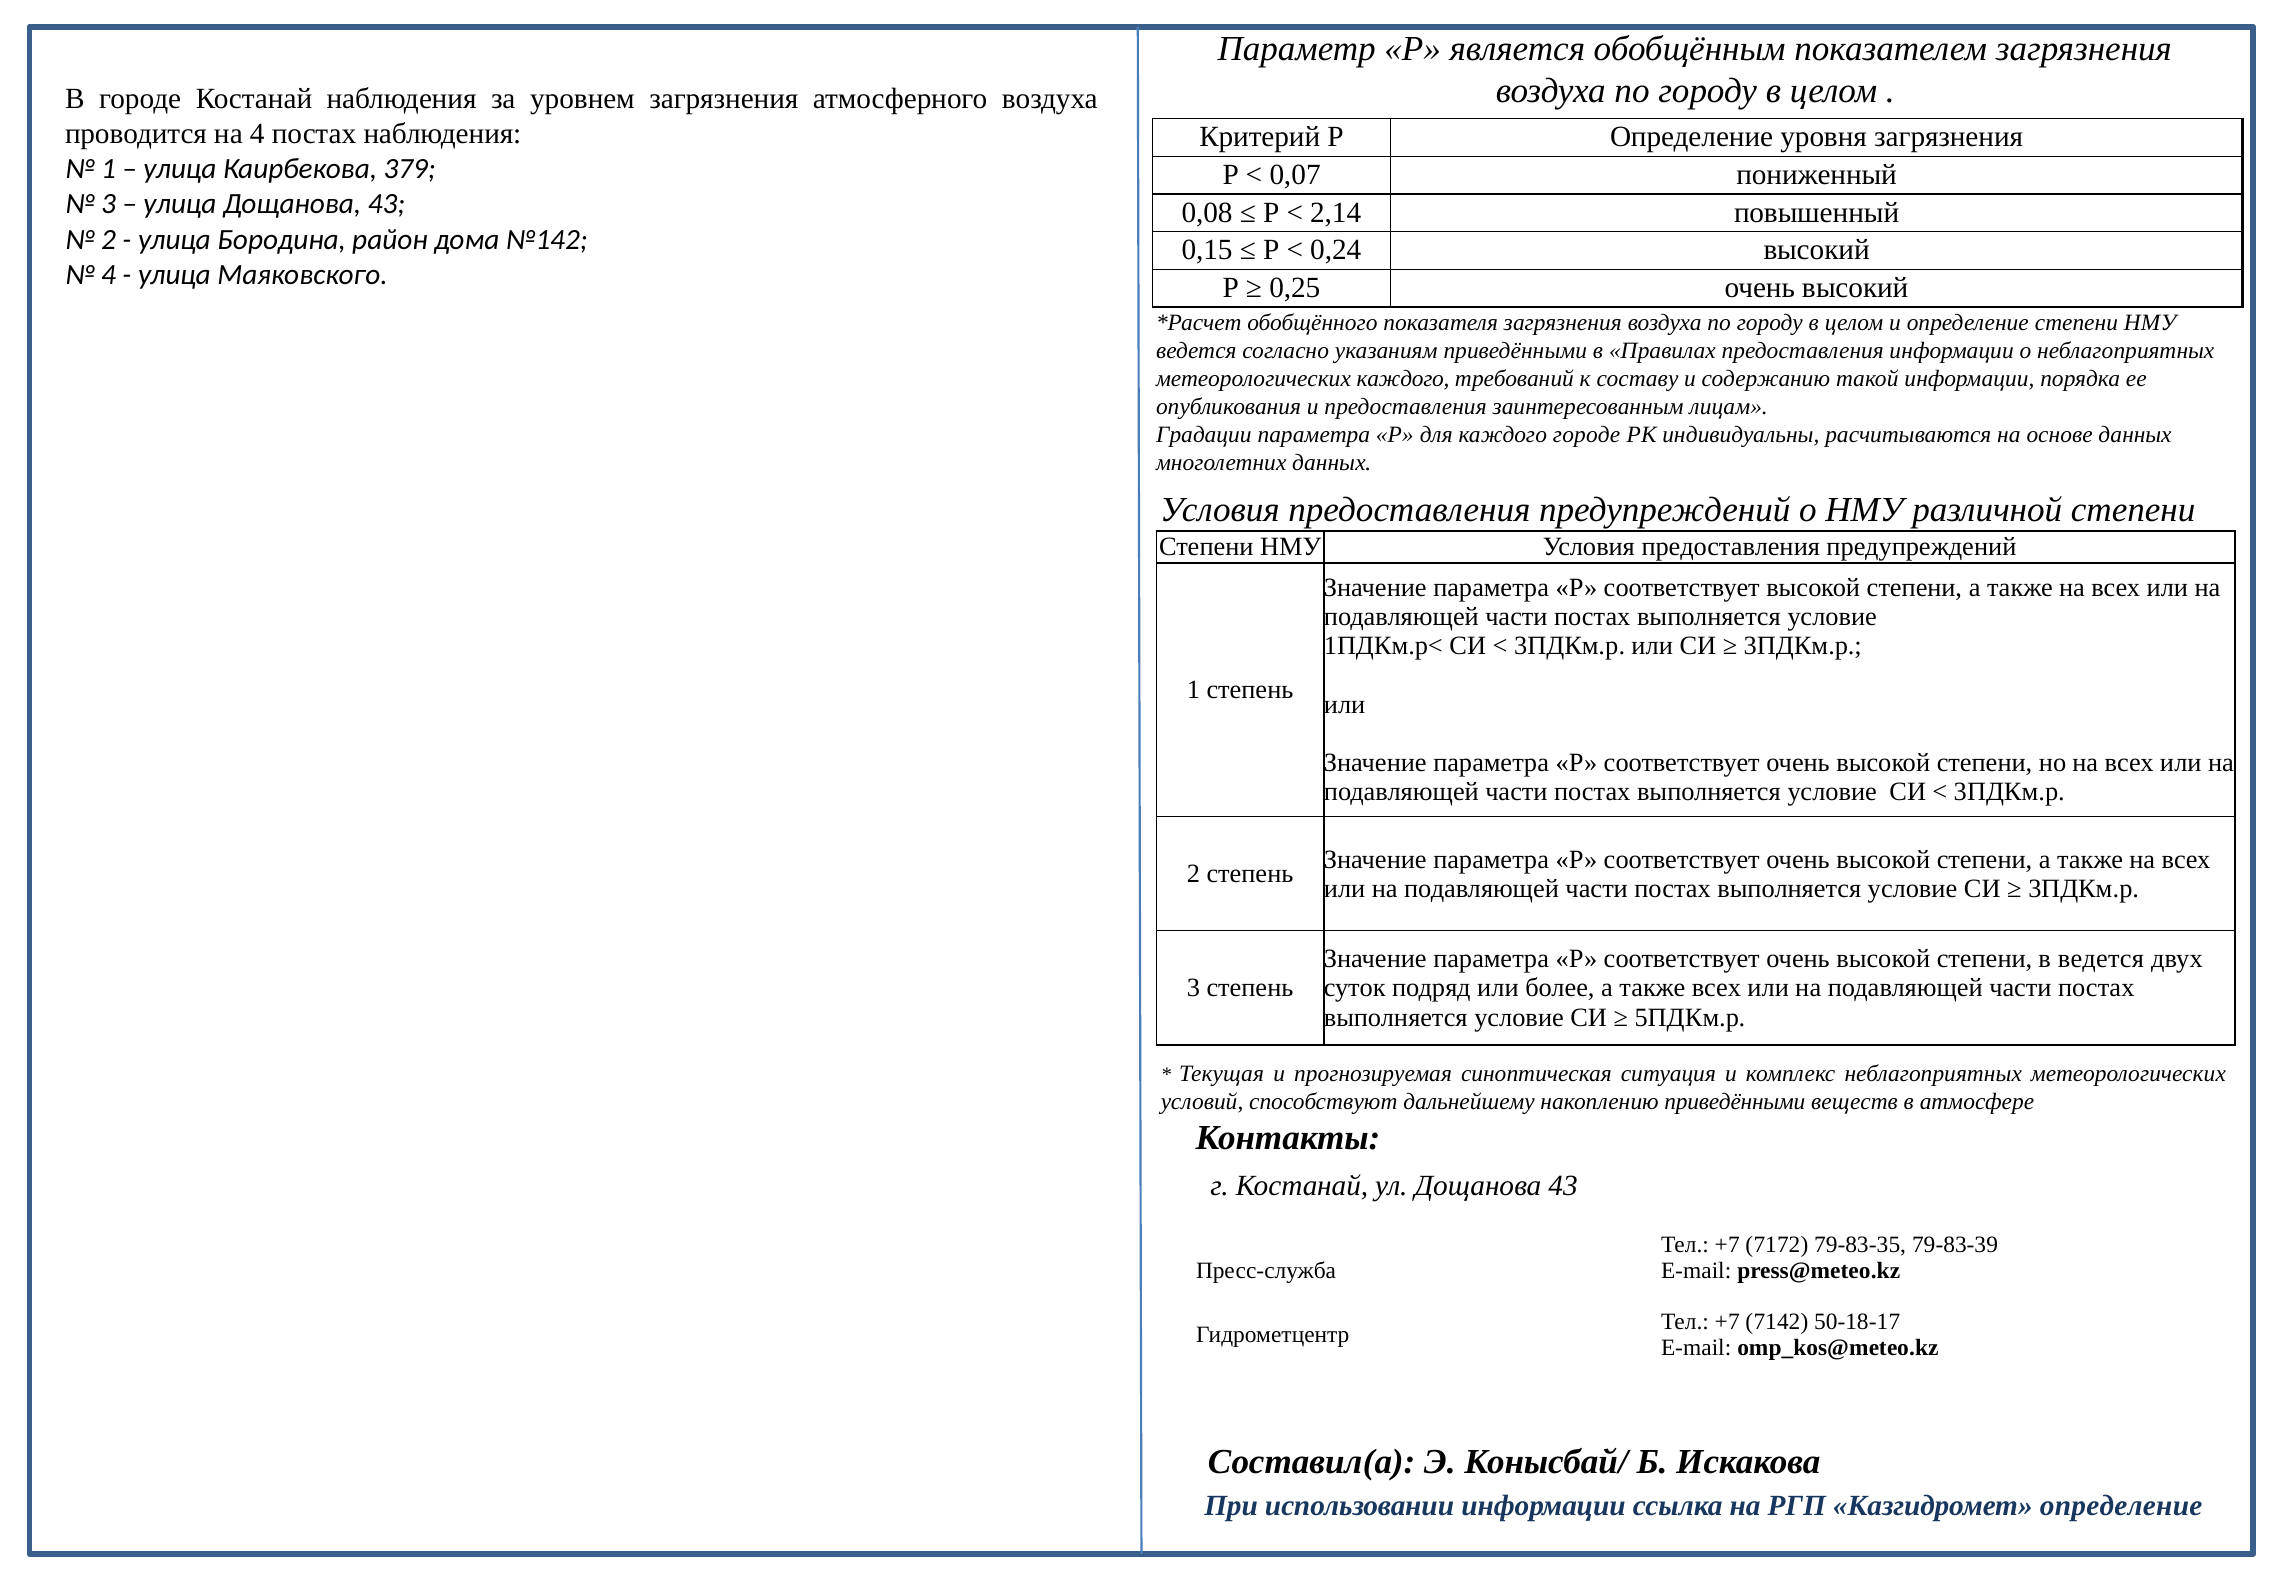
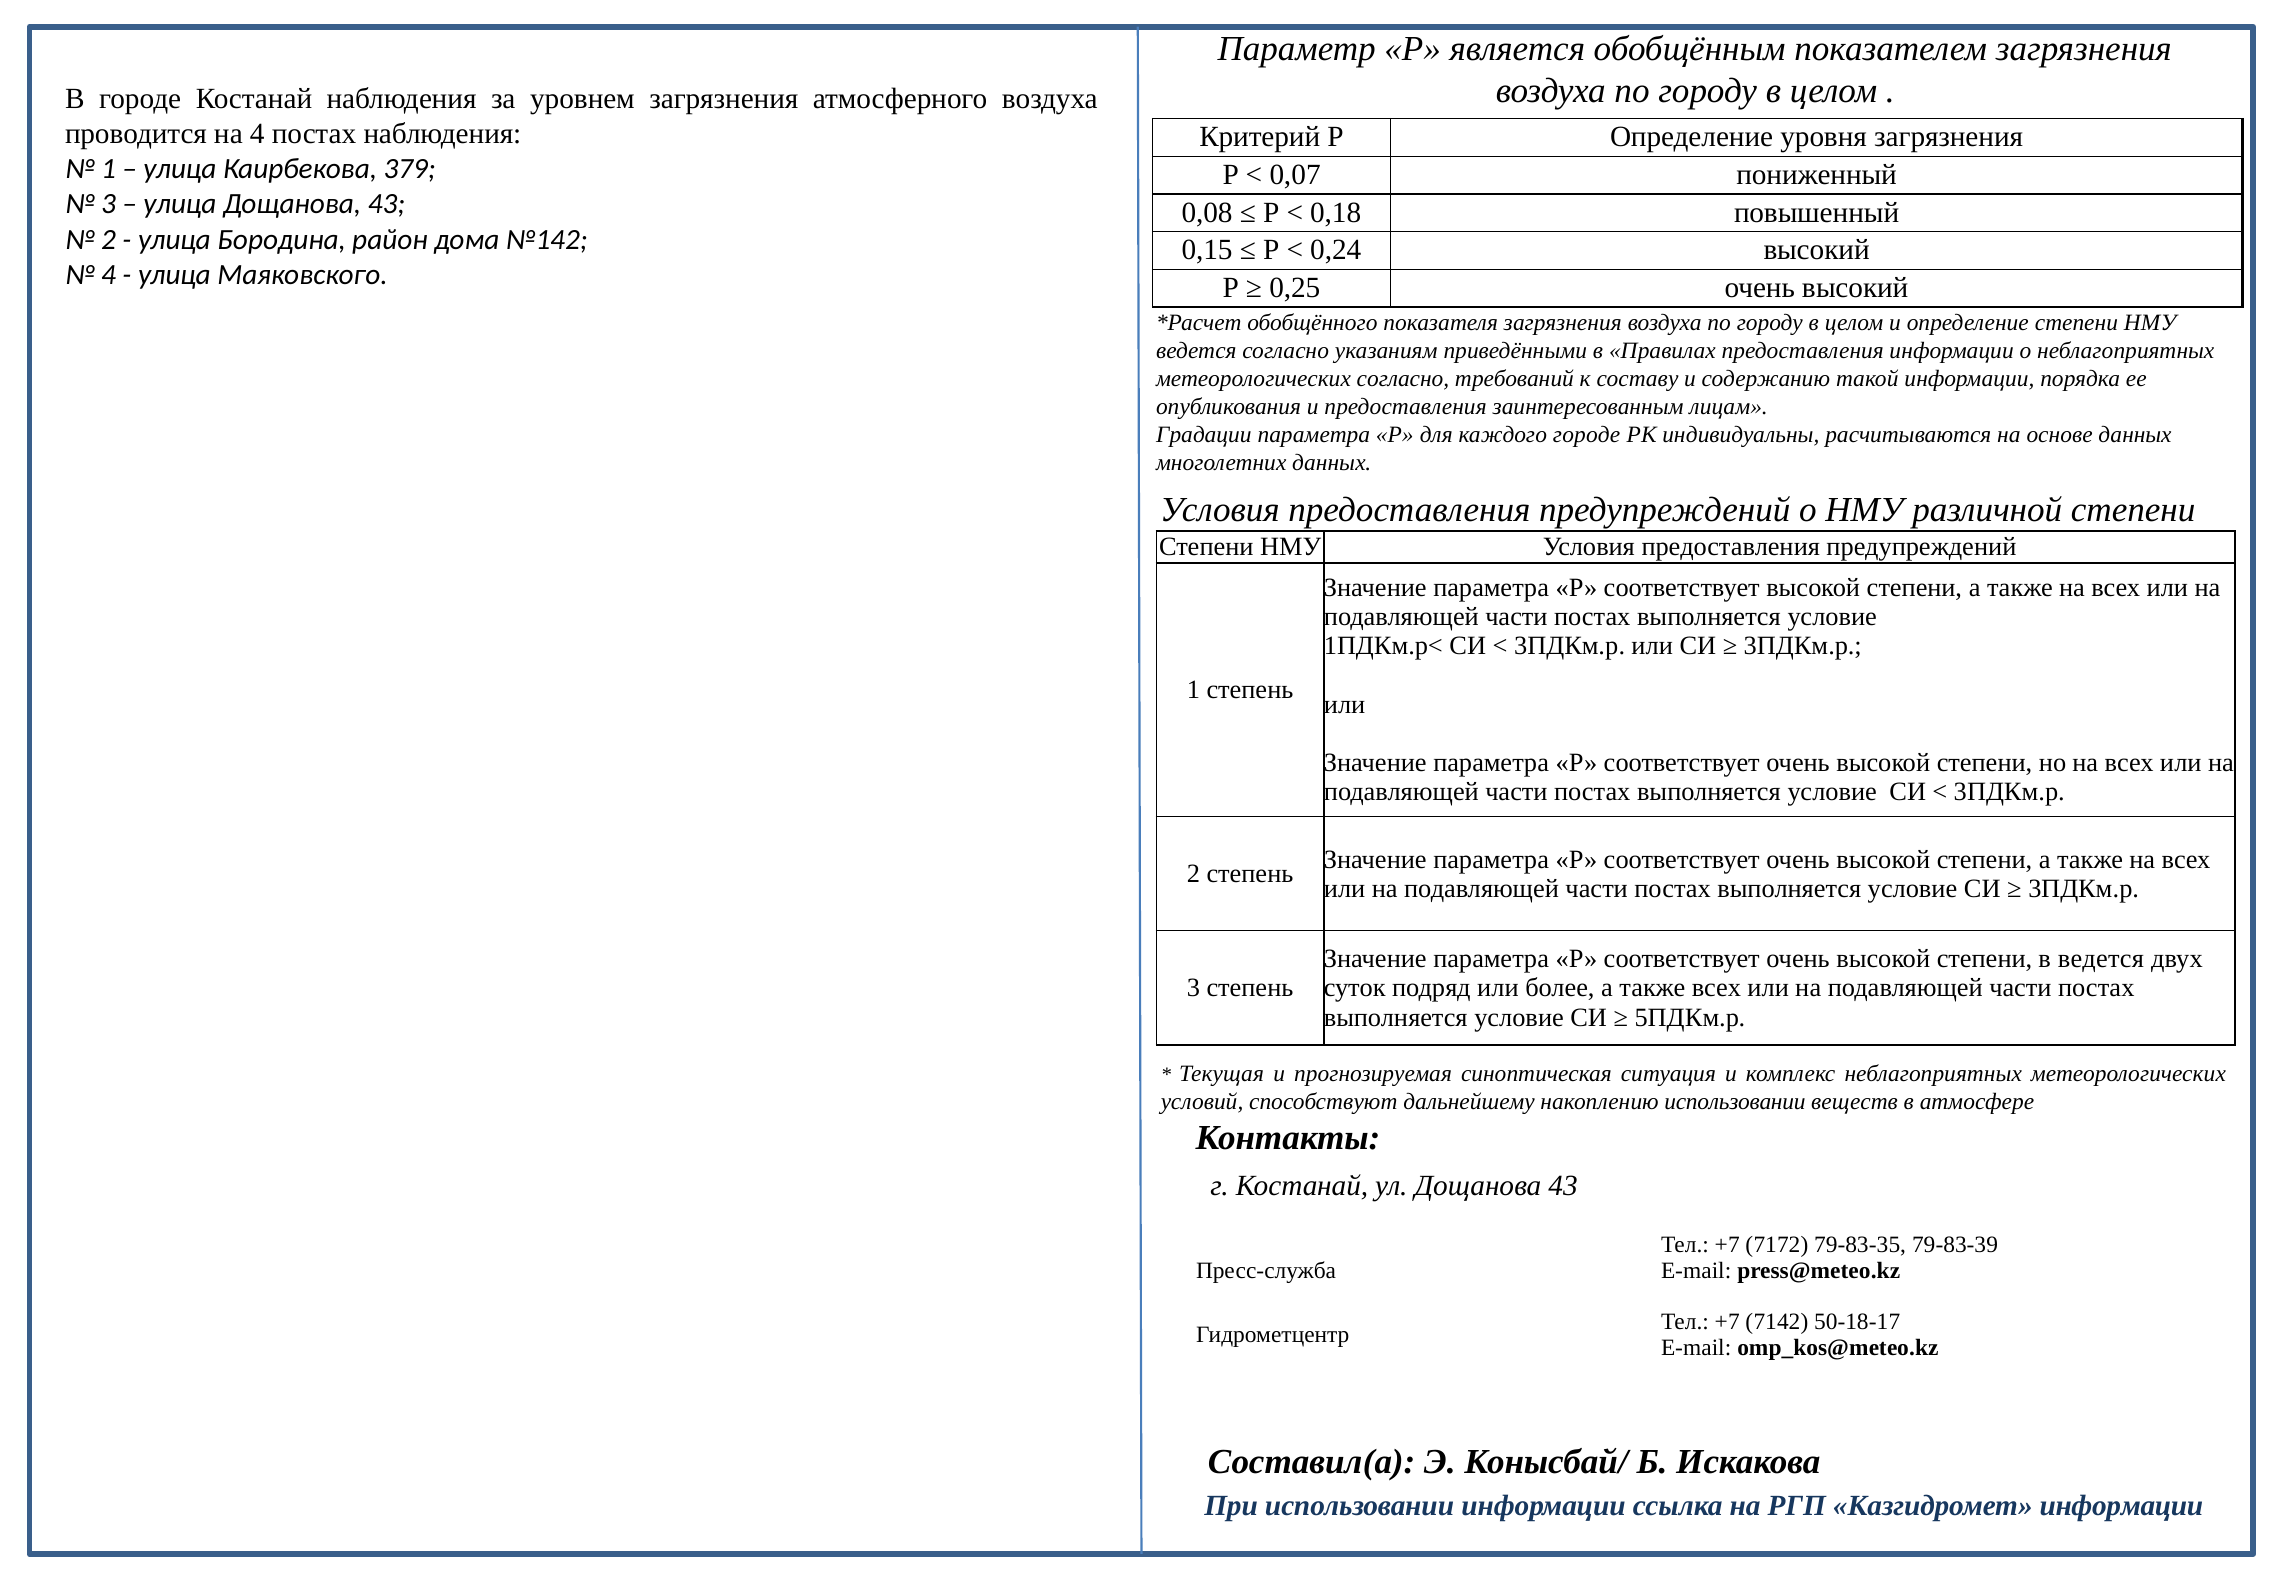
2,14: 2,14 -> 0,18
метеорологических каждого: каждого -> согласно
накоплению приведёнными: приведёнными -> использовании
Казгидромет определение: определение -> информации
